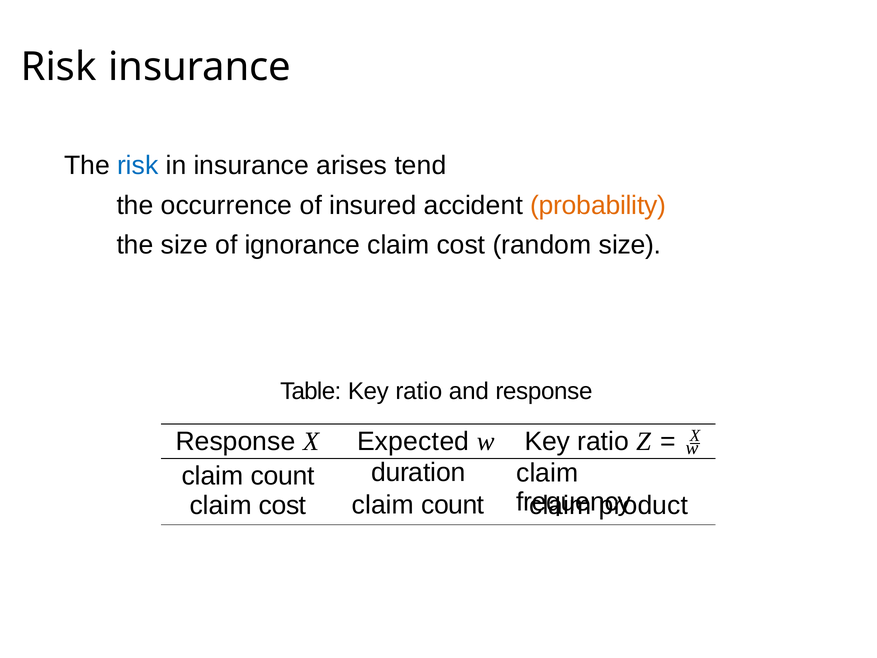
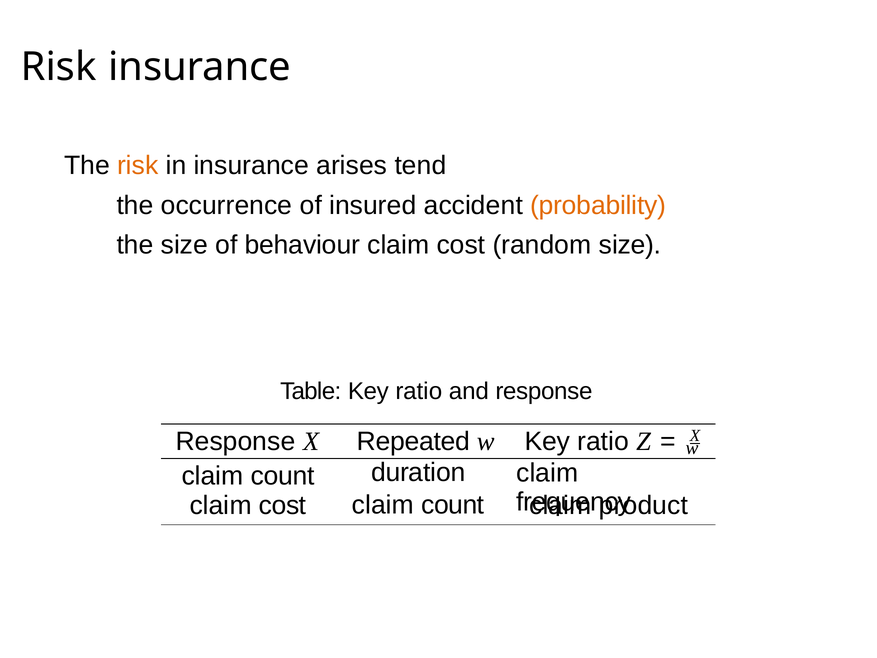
risk at (138, 166) colour: blue -> orange
ignorance: ignorance -> behaviour
Expected: Expected -> Repeated
